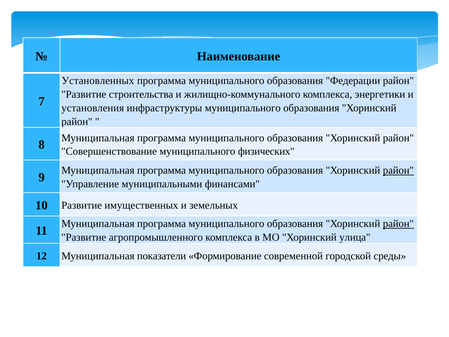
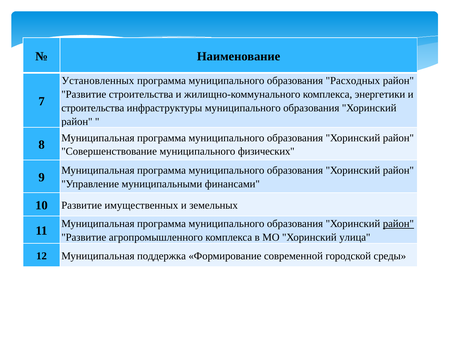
Федерации: Федерации -> Расходных
установления at (93, 108): установления -> строительства
район at (398, 170) underline: present -> none
показатели: показатели -> поддержка
